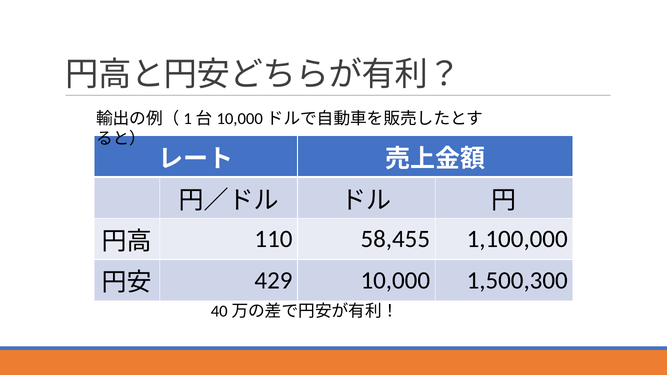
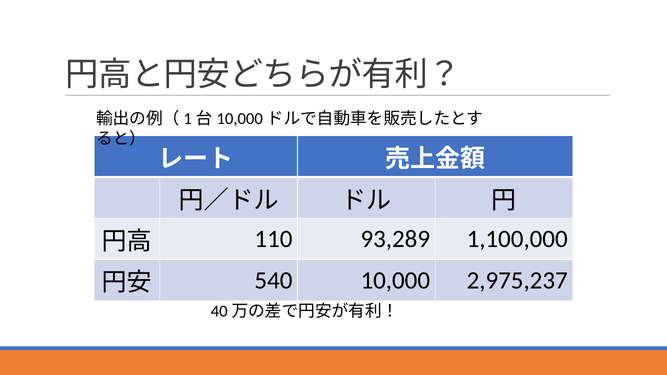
58,455: 58,455 -> 93,289
429: 429 -> 540
1,500,300: 1,500,300 -> 2,975,237
